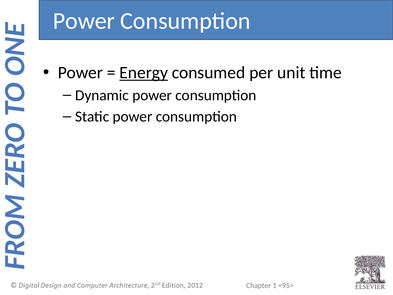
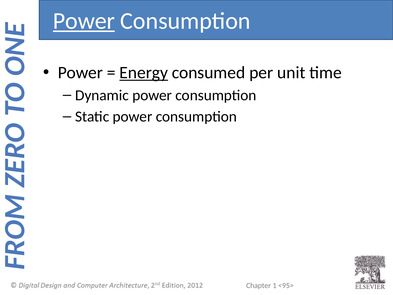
Power at (84, 21) underline: none -> present
